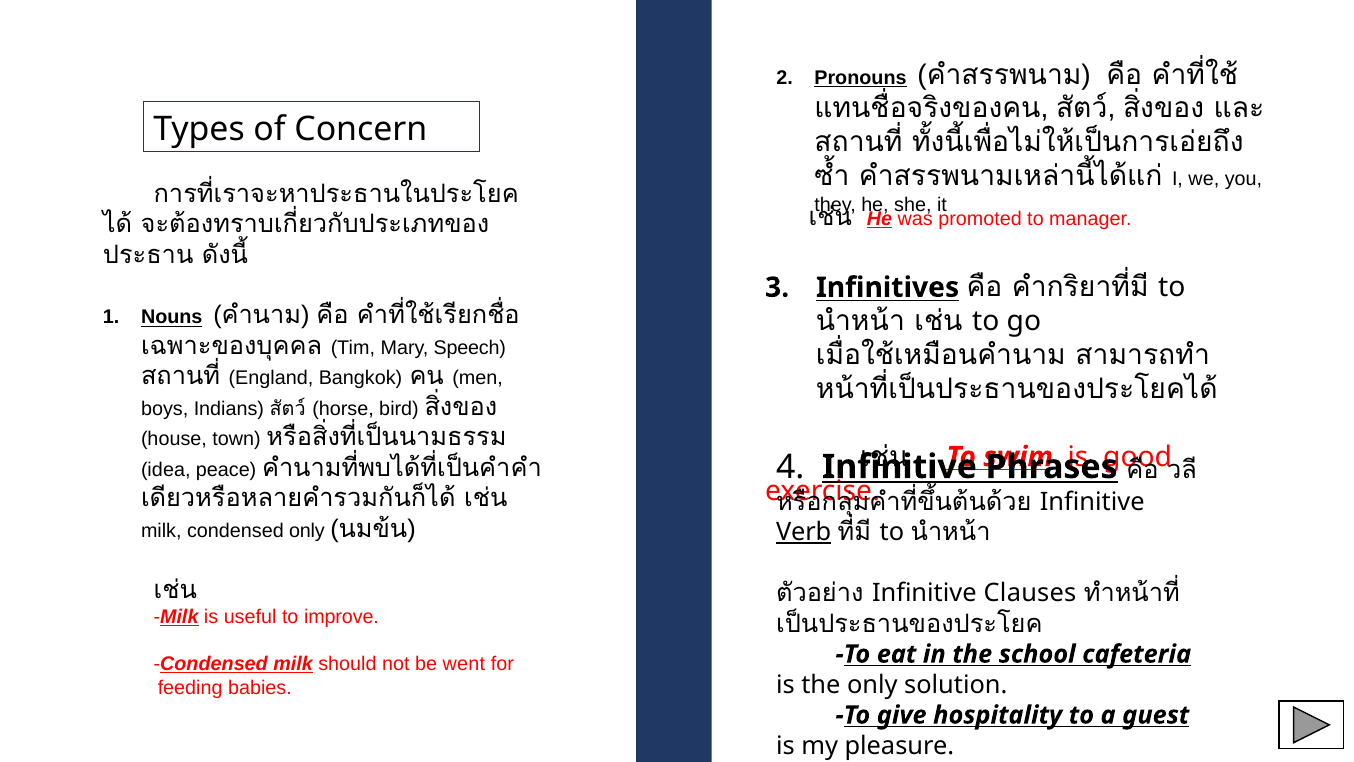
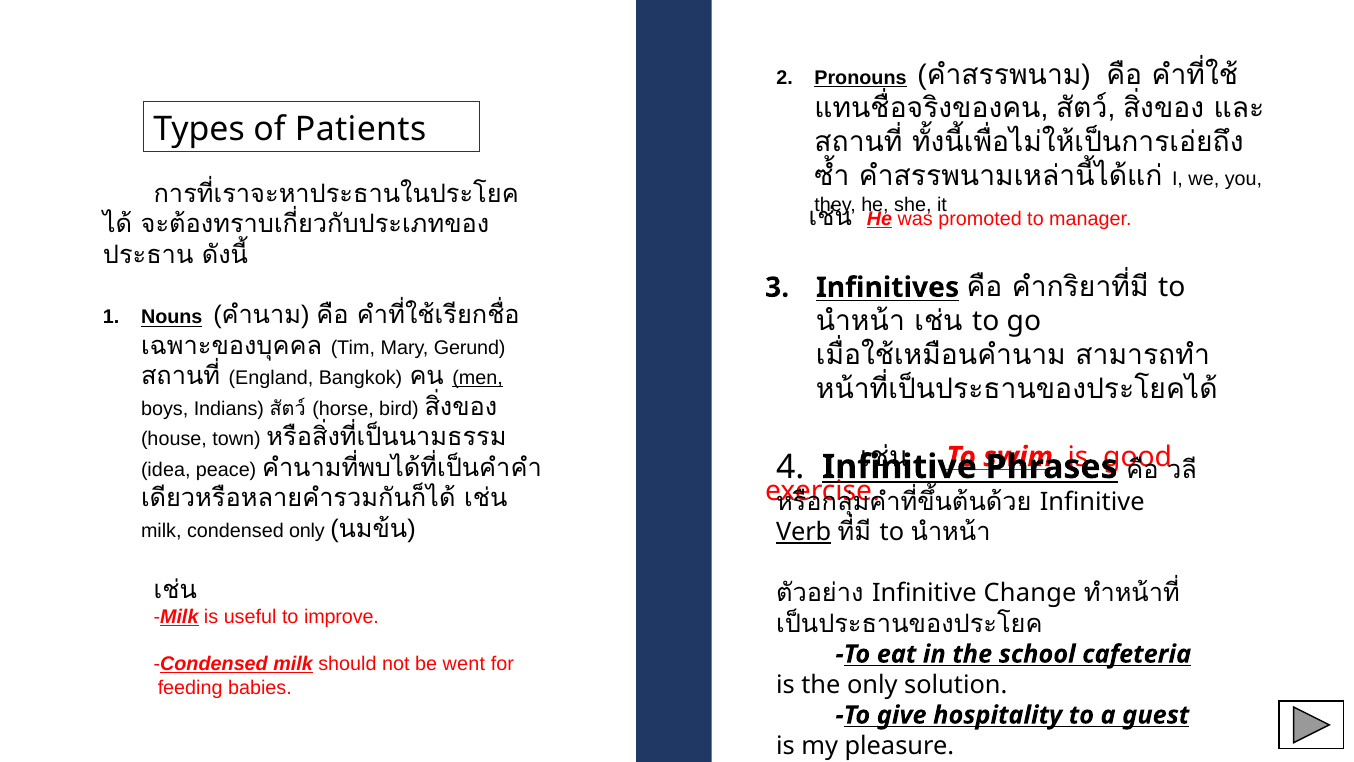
Concern: Concern -> Patients
Speech: Speech -> Gerund
men underline: none -> present
Clauses: Clauses -> Change
